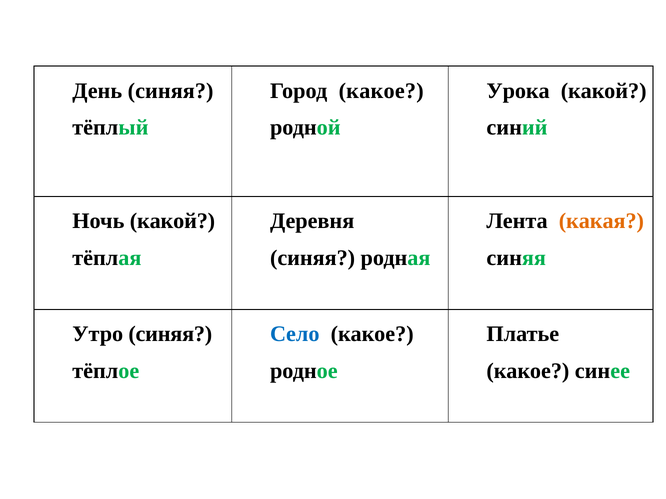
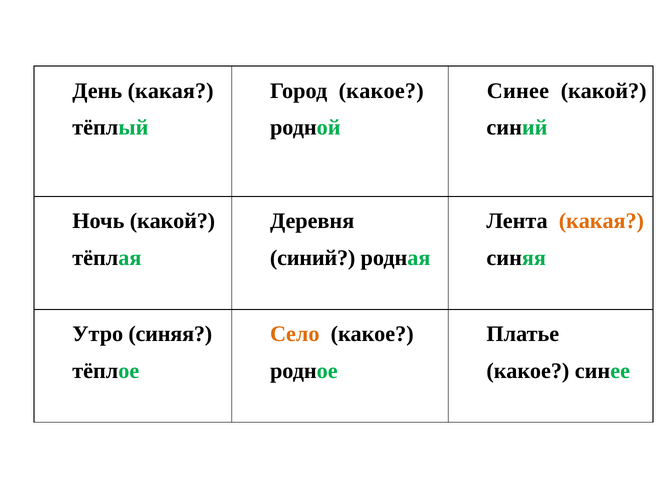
День синяя: синяя -> какая
Урока at (518, 91): Урока -> Синее
синяя at (313, 258): синяя -> синий
Село colour: blue -> orange
